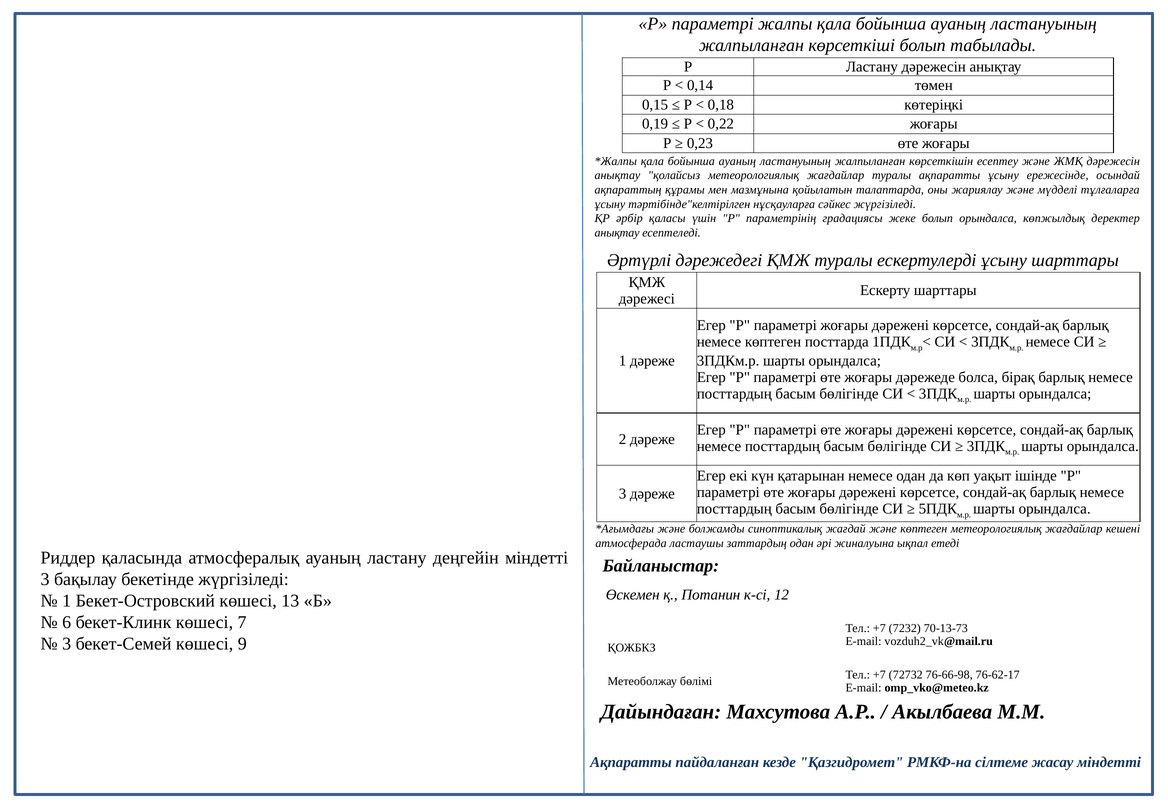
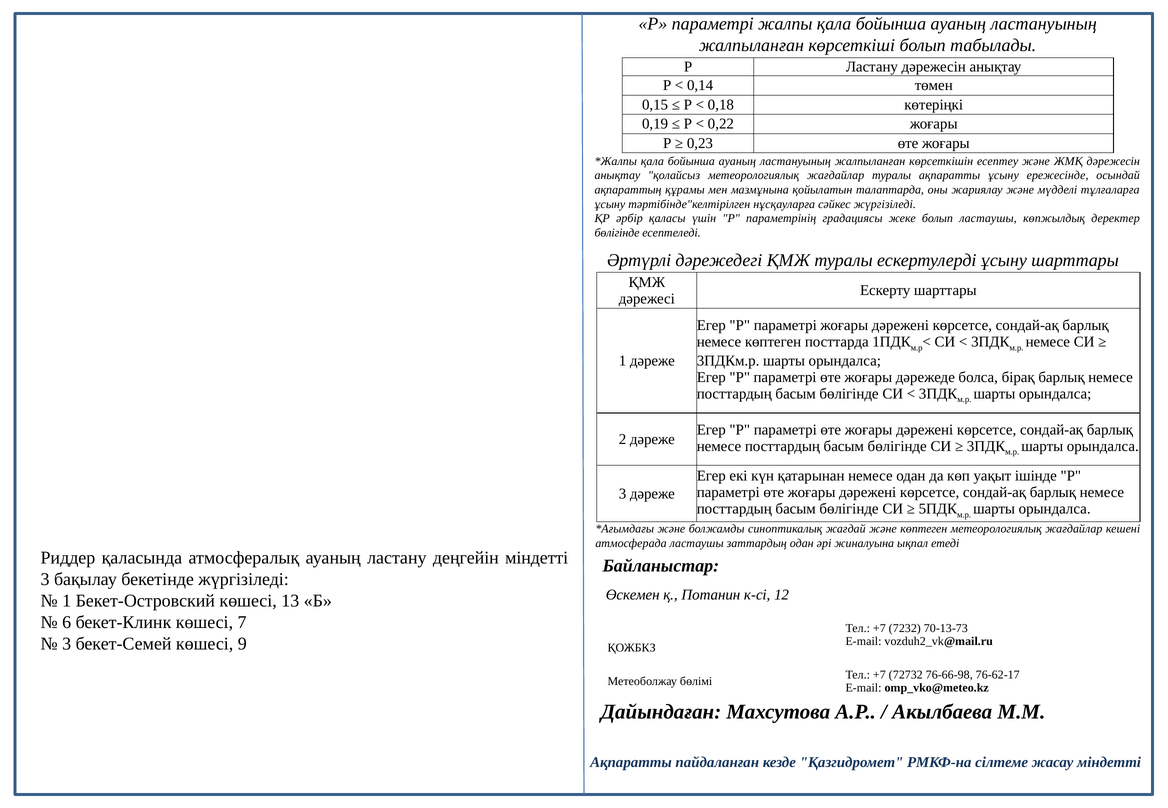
болып орындалса: орындалса -> ластаушы
анықтау at (617, 233): анықтау -> бөлігінде
